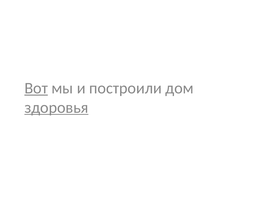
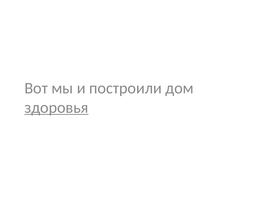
Вот underline: present -> none
